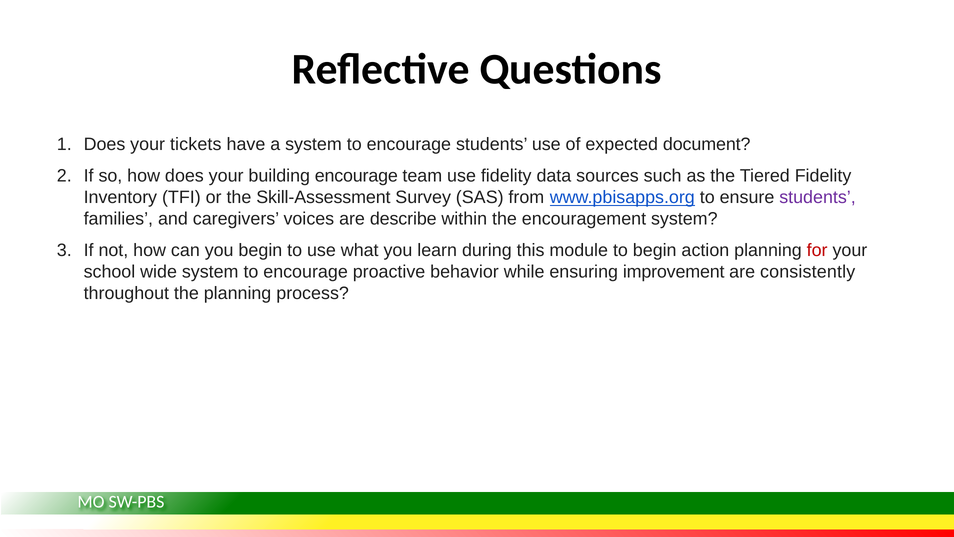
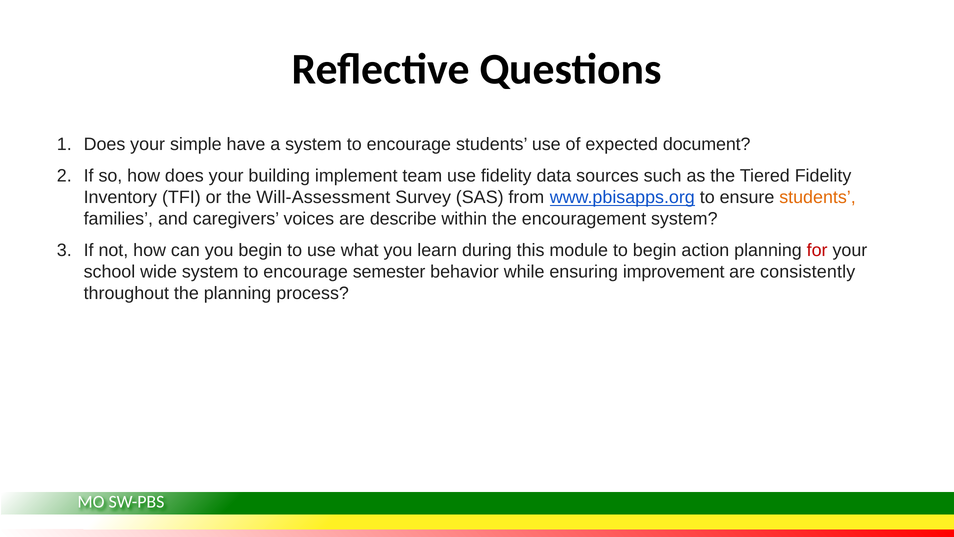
tickets: tickets -> simple
building encourage: encourage -> implement
Skill-Assessment: Skill-Assessment -> Will-Assessment
students at (818, 197) colour: purple -> orange
proactive: proactive -> semester
